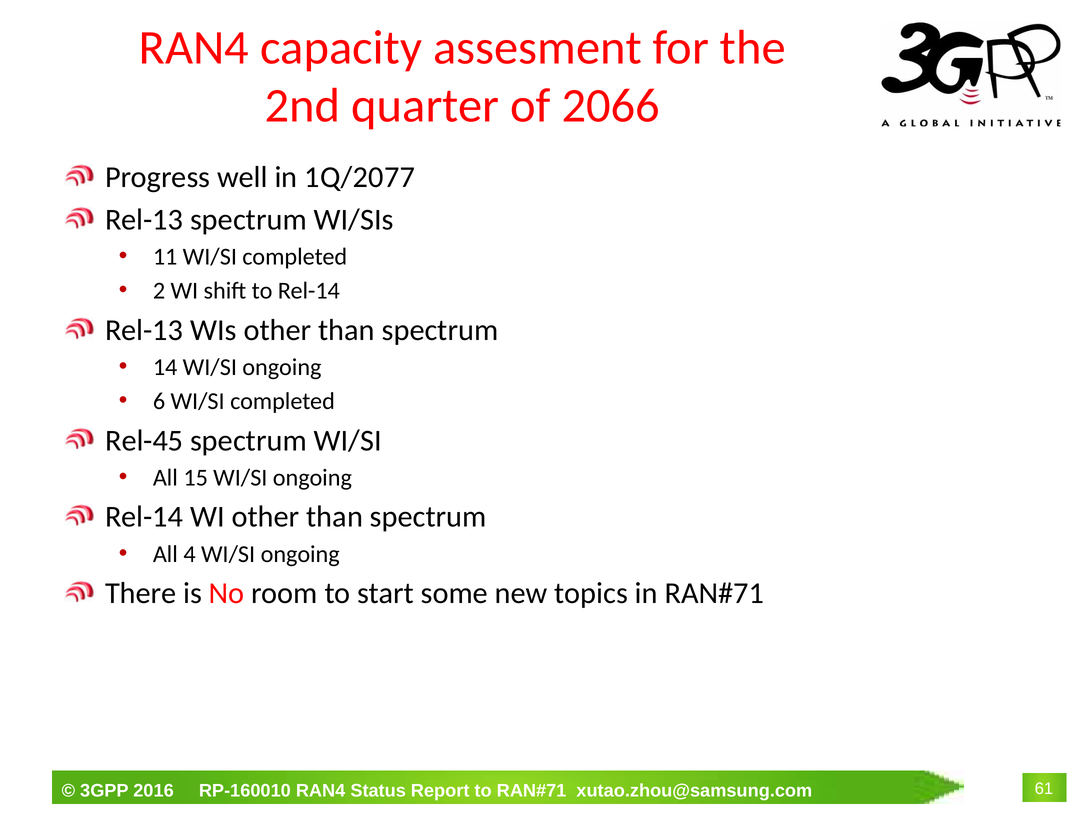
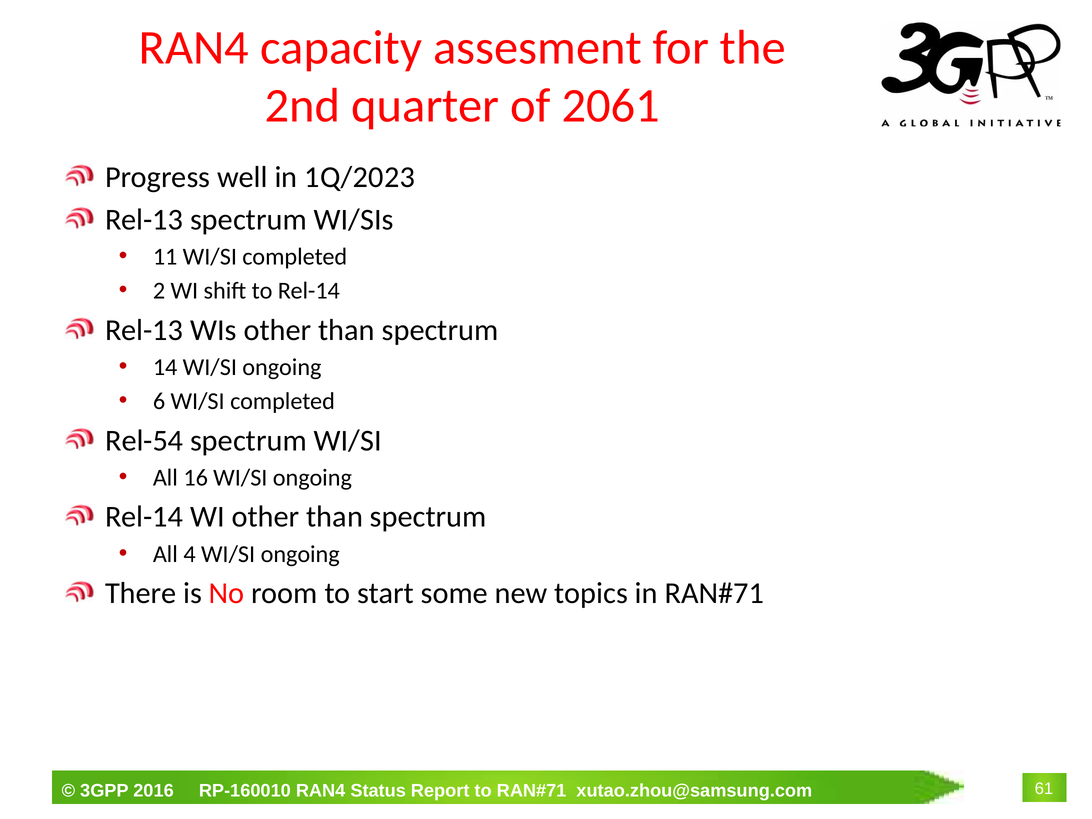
2066: 2066 -> 2061
1Q/2077: 1Q/2077 -> 1Q/2023
Rel-45: Rel-45 -> Rel-54
15: 15 -> 16
